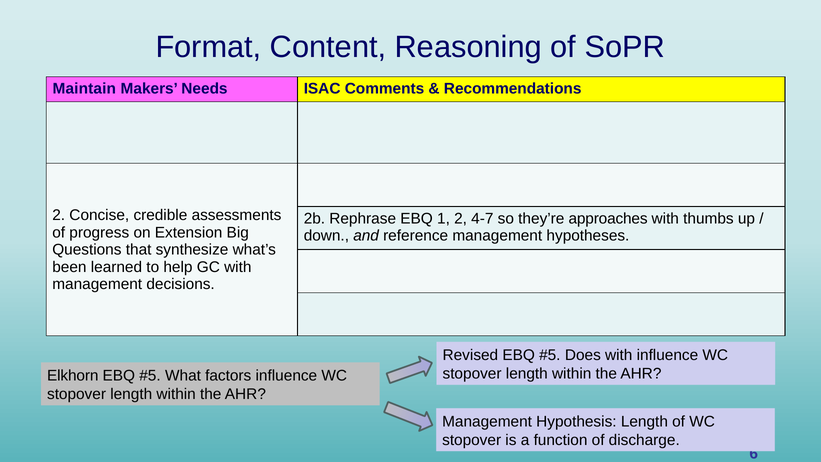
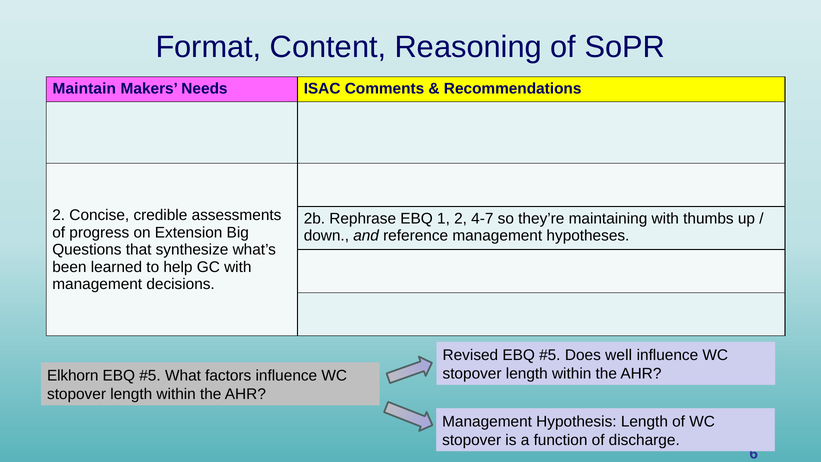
approaches: approaches -> maintaining
Does with: with -> well
